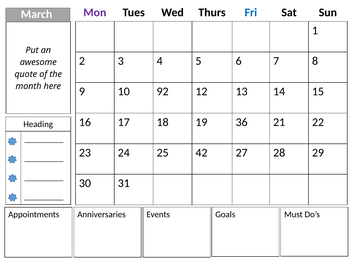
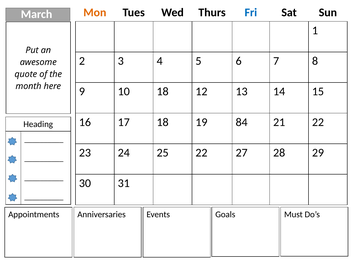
Mon colour: purple -> orange
10 92: 92 -> 18
36: 36 -> 84
25 42: 42 -> 22
